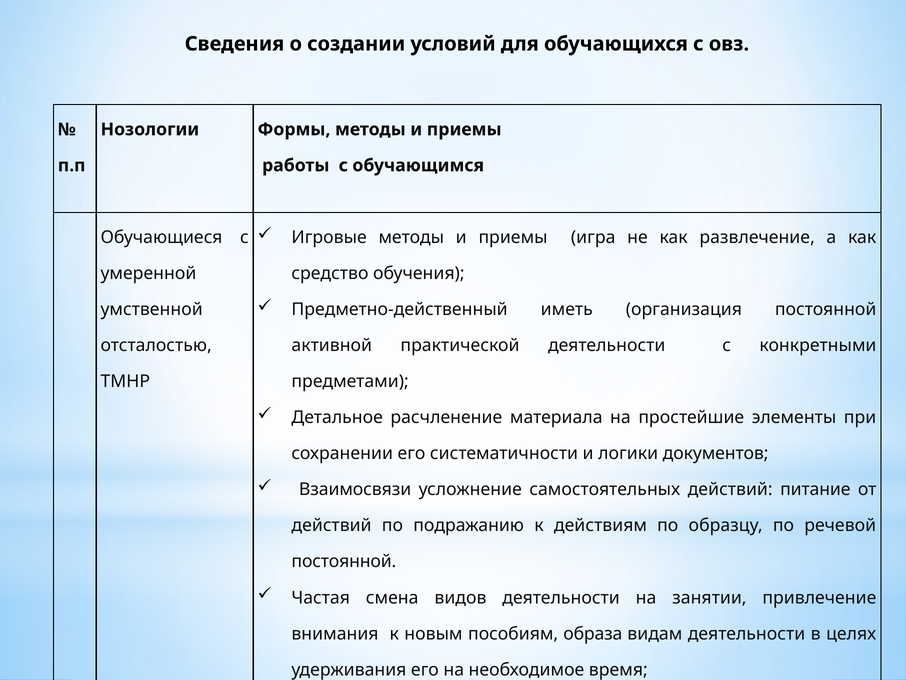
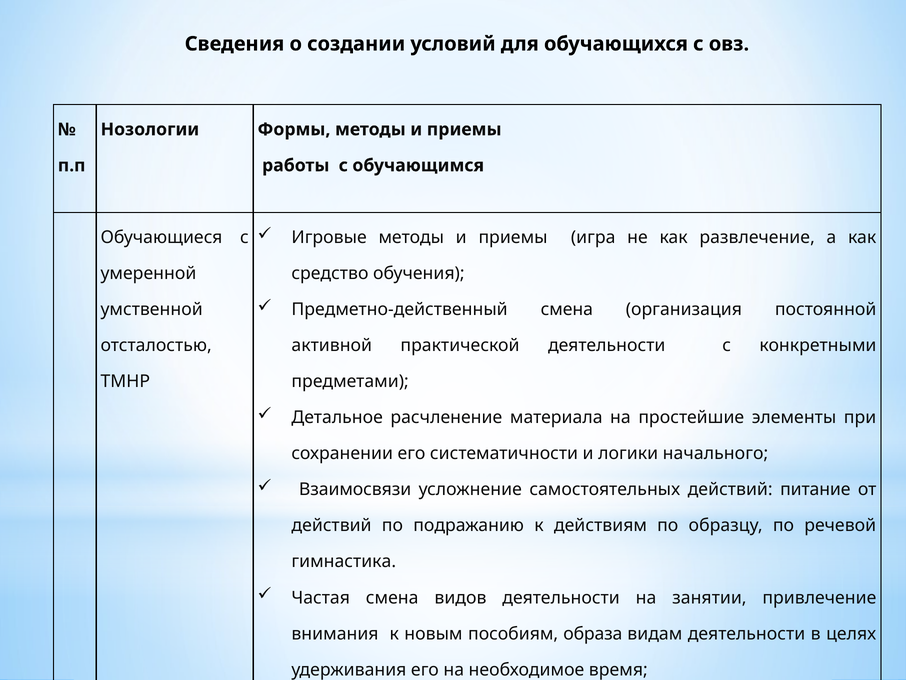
Предметно-действенный иметь: иметь -> смена
документов: документов -> начального
постоянной at (344, 561): постоянной -> гимнастика
